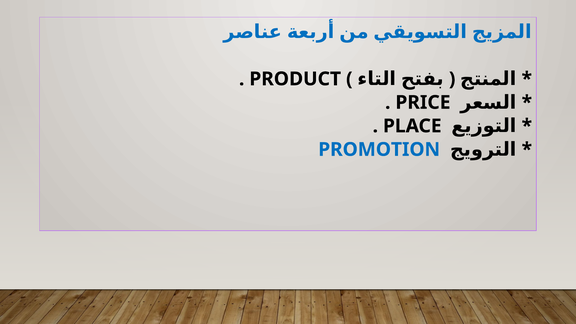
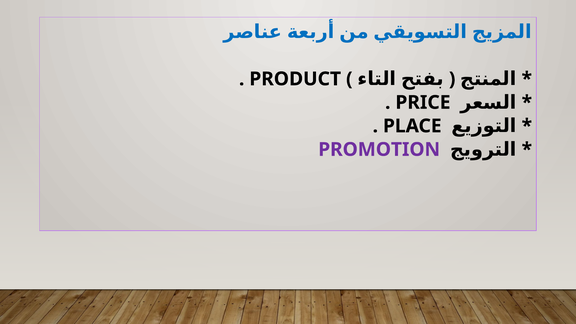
PROMOTION colour: blue -> purple
